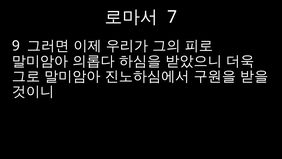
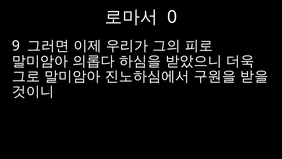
7: 7 -> 0
